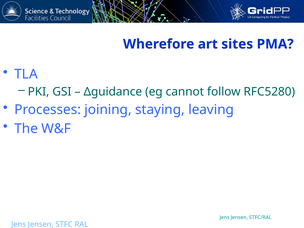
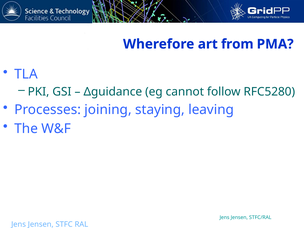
sites: sites -> from
